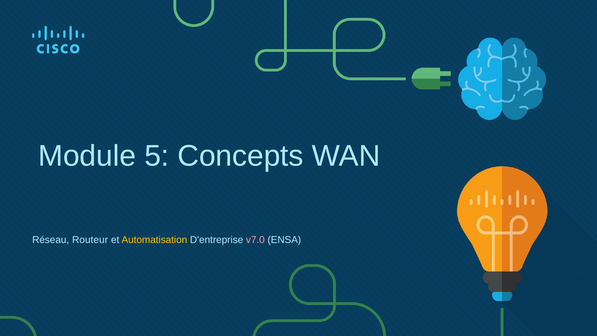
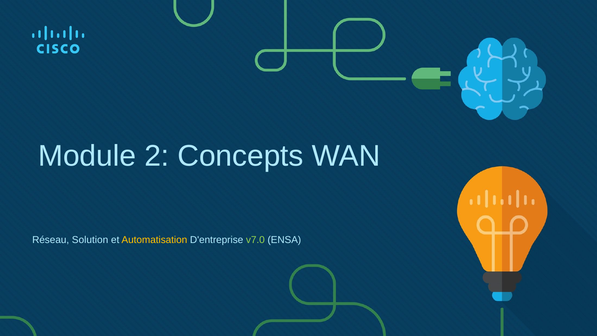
5: 5 -> 2
Routeur: Routeur -> Solution
v7.0 colour: pink -> light green
